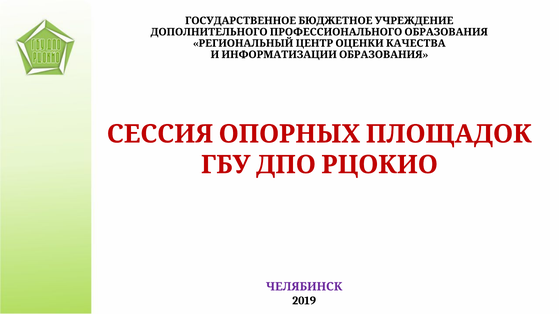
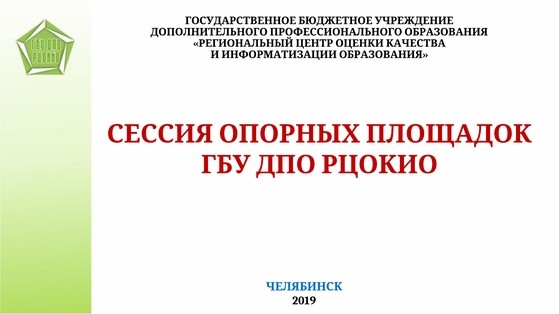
ЧЕЛЯБИНСК colour: purple -> blue
